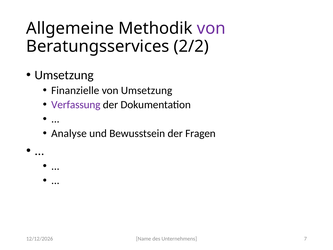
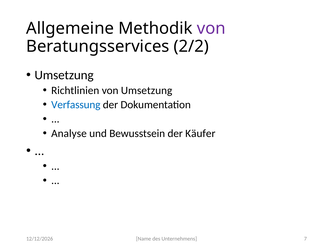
Finanzielle: Finanzielle -> Richtlinien
Verfassung colour: purple -> blue
Fragen: Fragen -> Käufer
